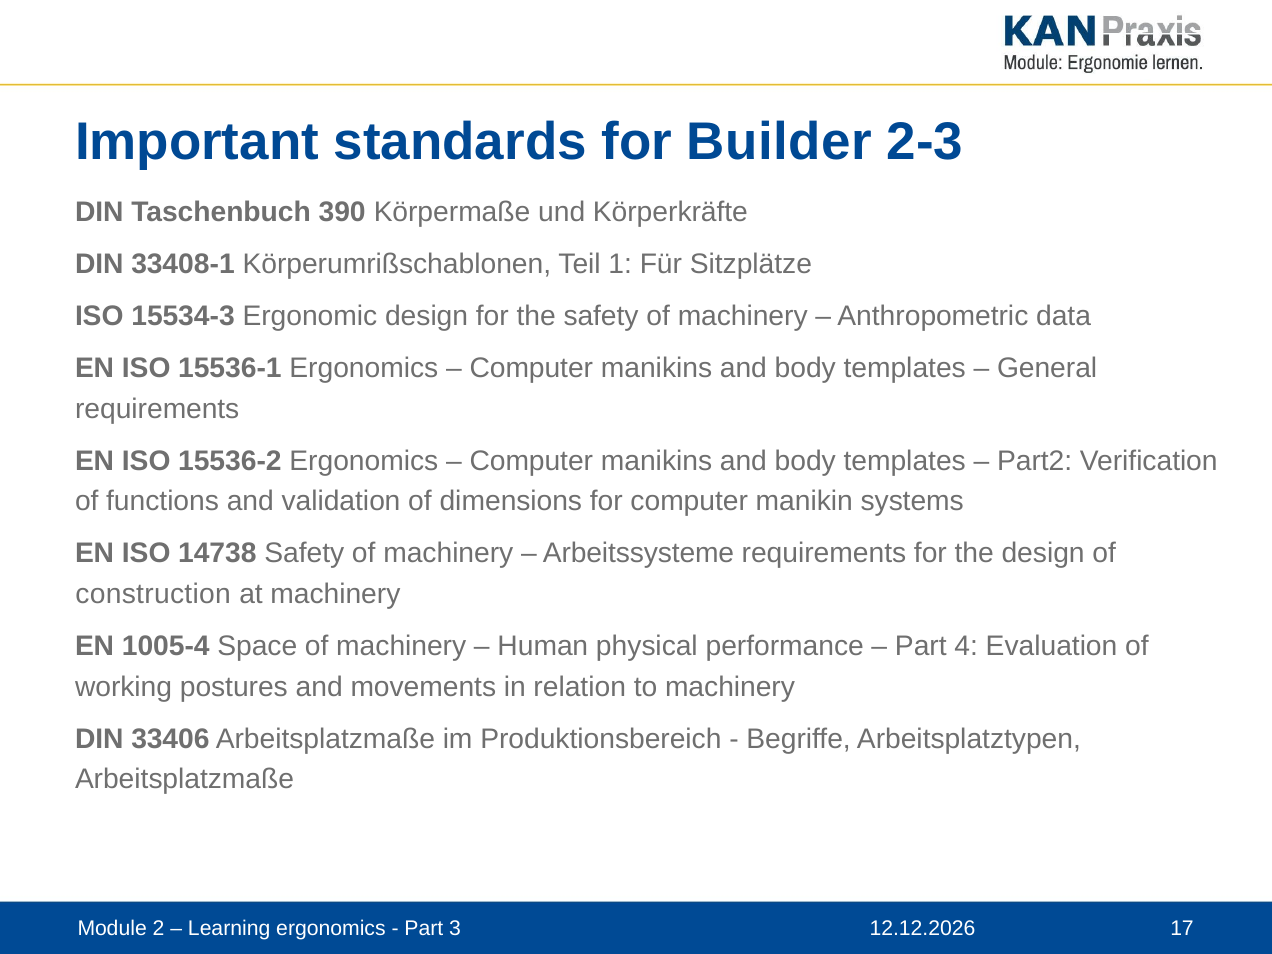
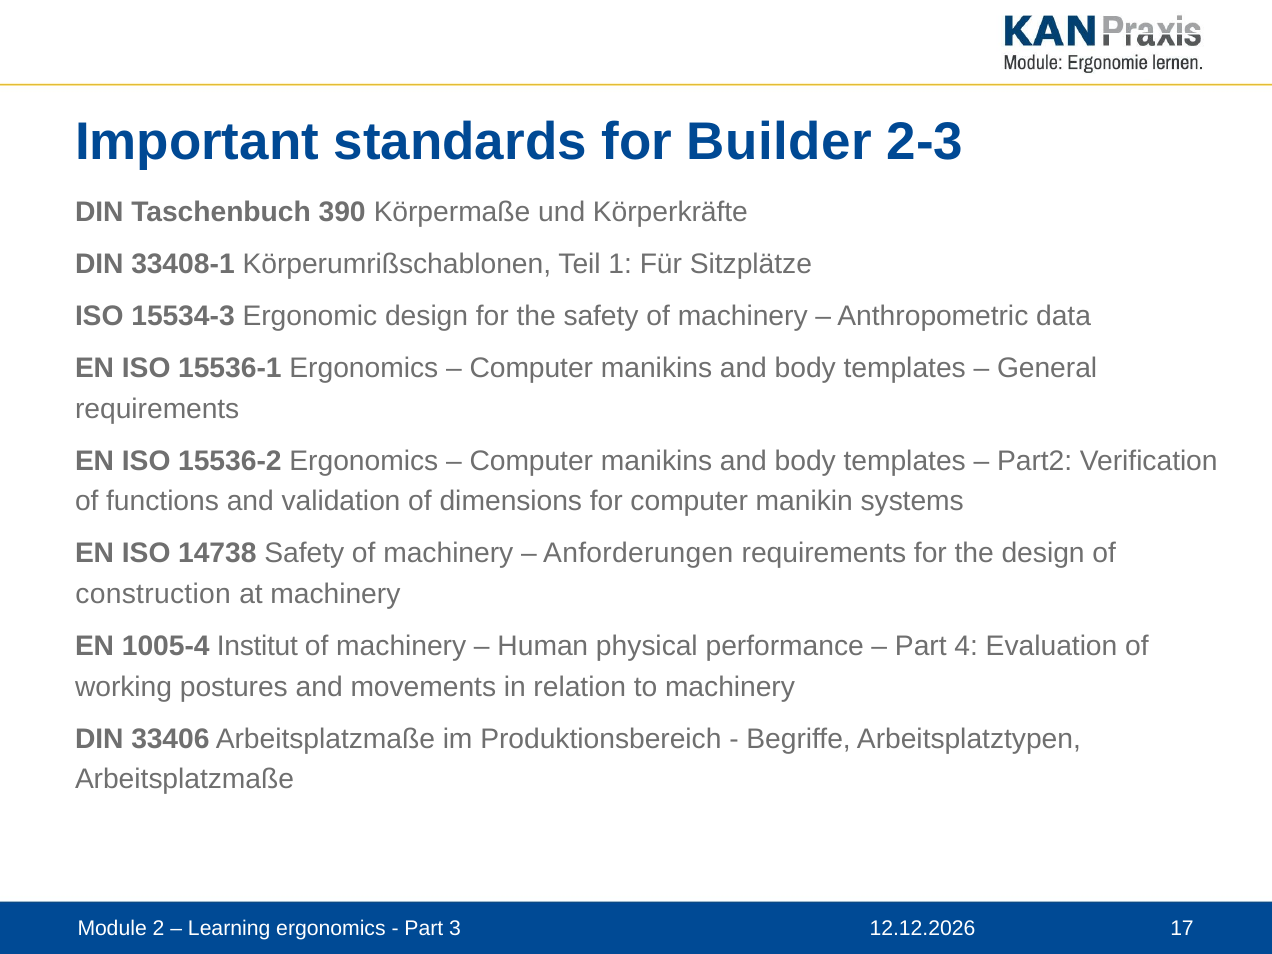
Arbeitssysteme: Arbeitssysteme -> Anforderungen
Space: Space -> Institut
